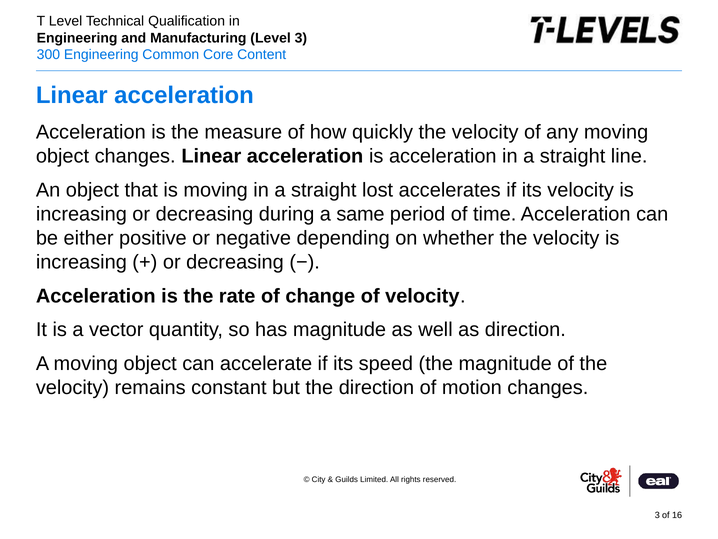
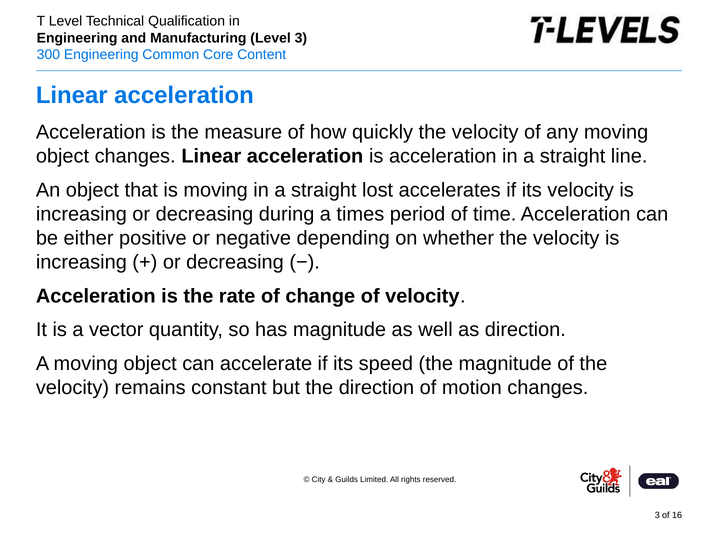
same: same -> times
